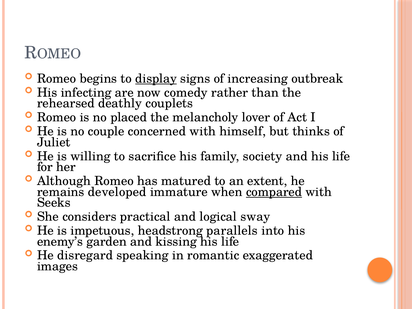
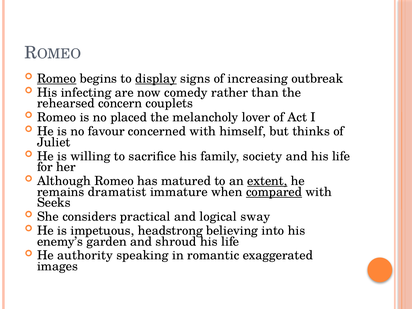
Romeo at (57, 79) underline: none -> present
deathly: deathly -> concern
couple: couple -> favour
extent underline: none -> present
developed: developed -> dramatist
parallels: parallels -> believing
kissing: kissing -> shroud
disregard: disregard -> authority
